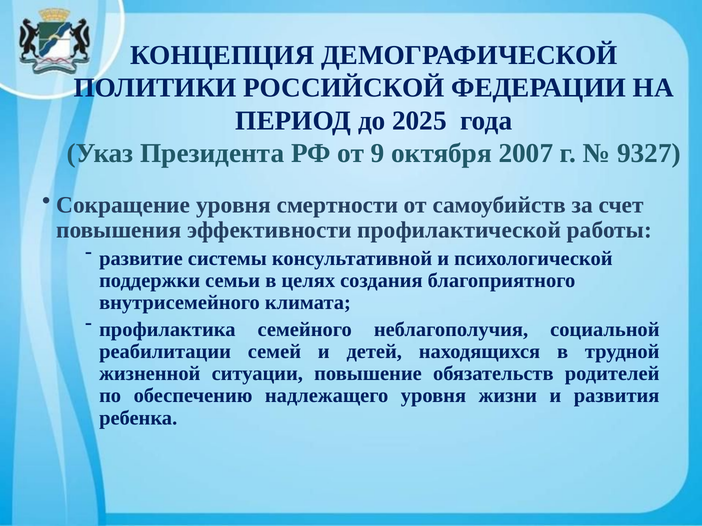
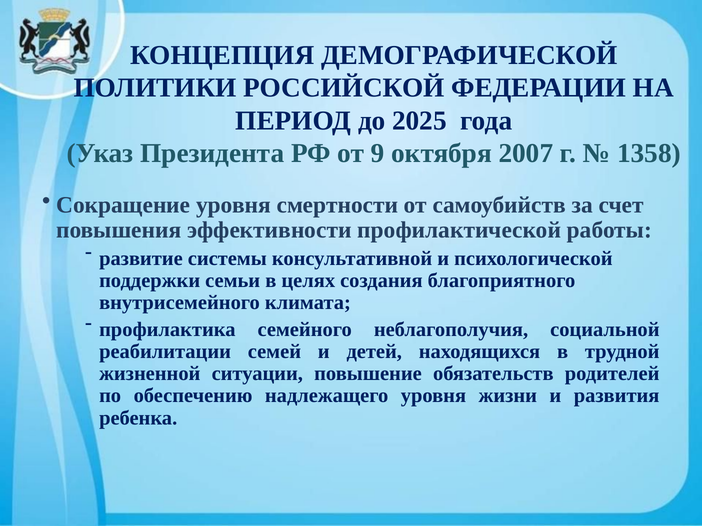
9327: 9327 -> 1358
